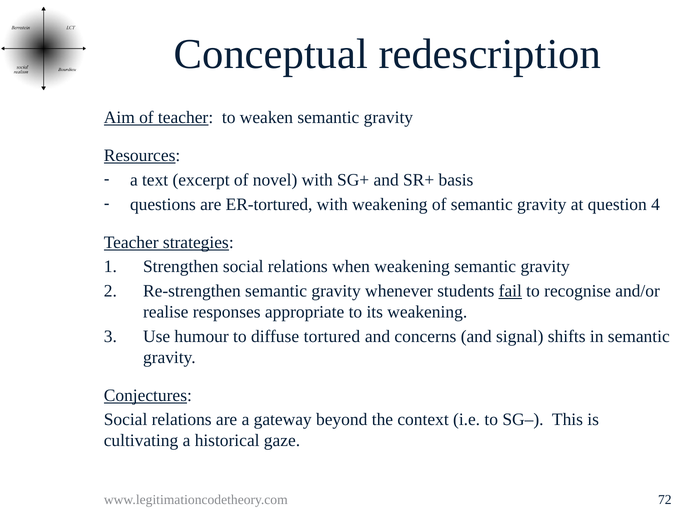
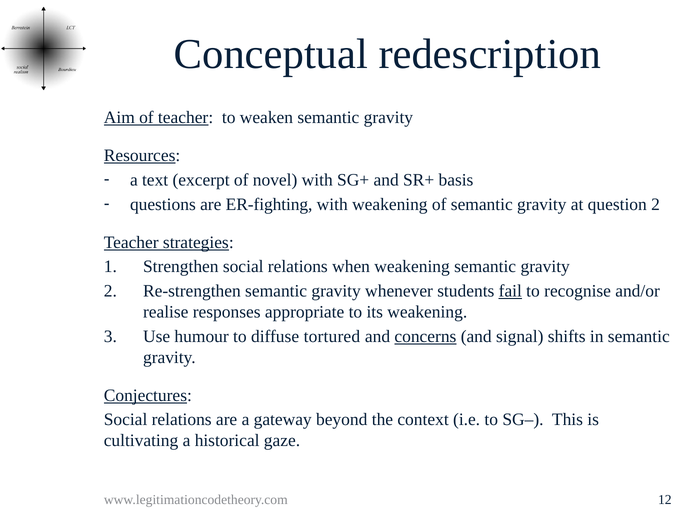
ER-tortured: ER-tortured -> ER-fighting
question 4: 4 -> 2
concerns underline: none -> present
72: 72 -> 12
